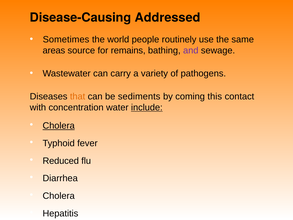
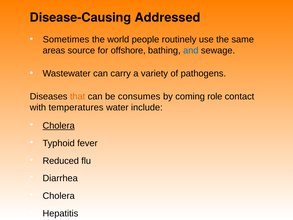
remains: remains -> offshore
and colour: purple -> blue
sediments: sediments -> consumes
this: this -> role
concentration: concentration -> temperatures
include underline: present -> none
